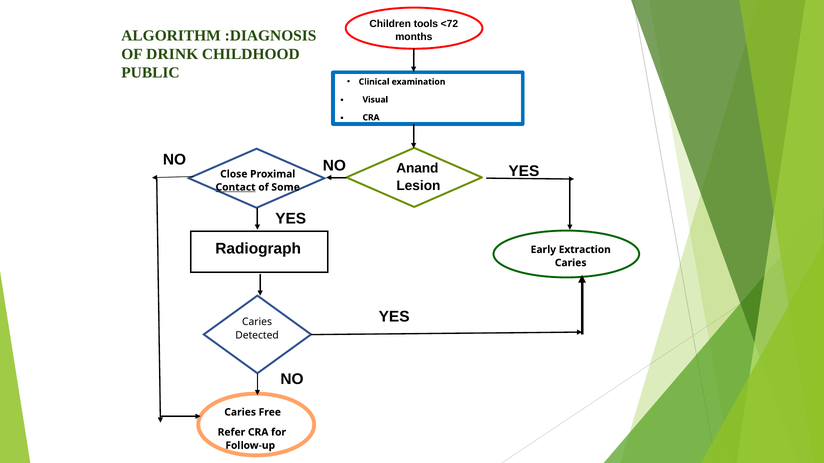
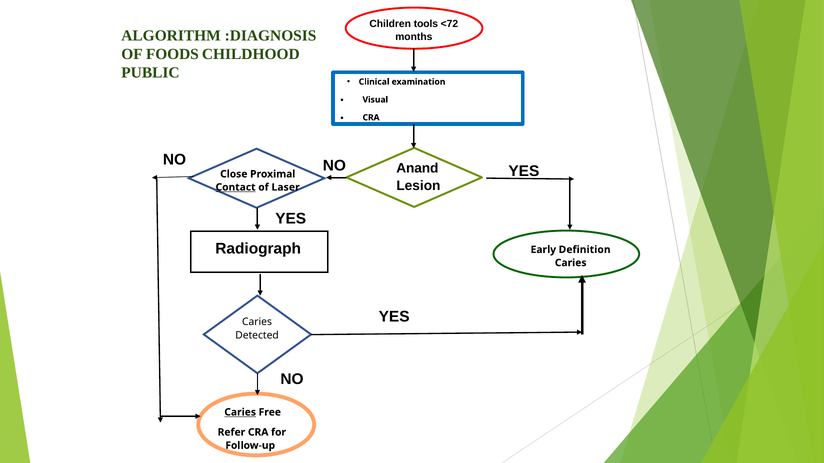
DRINK: DRINK -> FOODS
Some: Some -> Laser
Extraction: Extraction -> Definition
Caries at (240, 413) underline: none -> present
